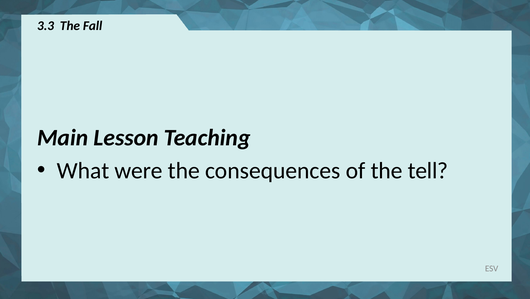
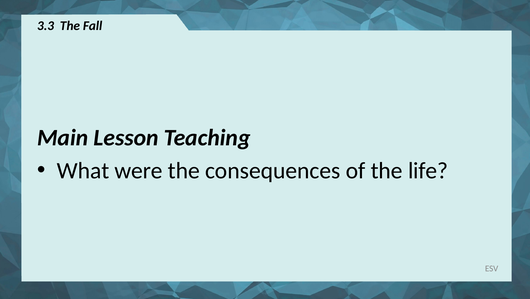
tell: tell -> life
